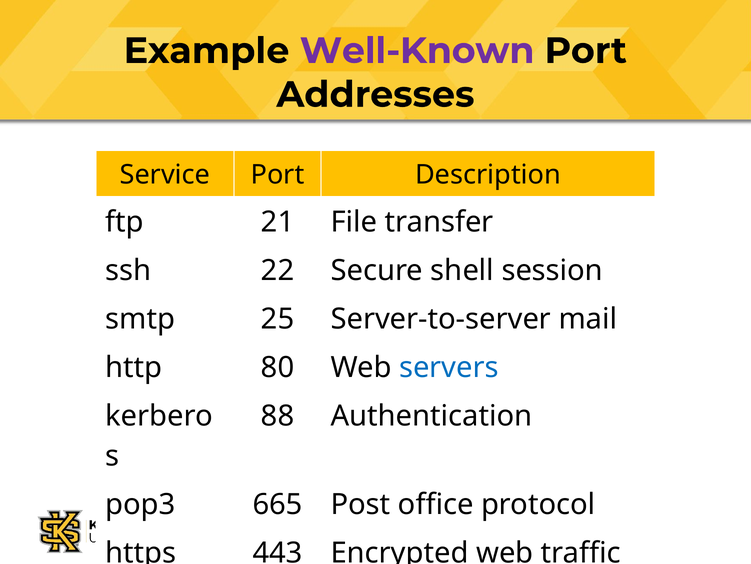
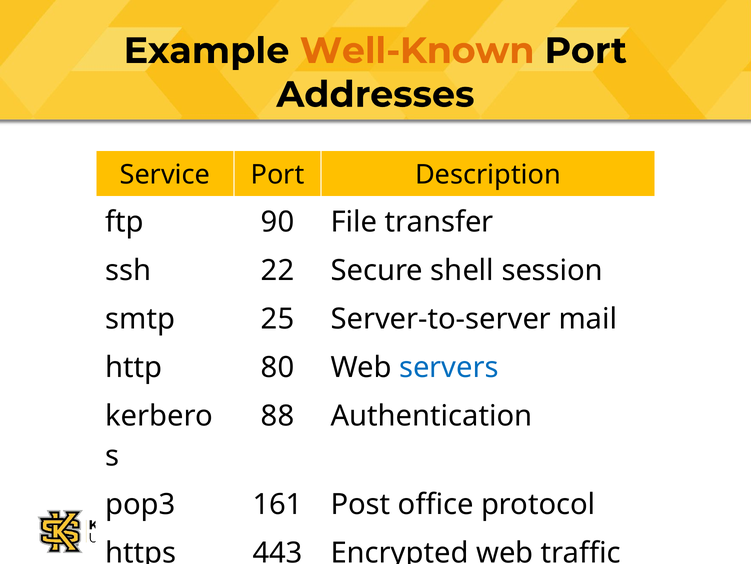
Well-Known colour: purple -> orange
21: 21 -> 90
665: 665 -> 161
